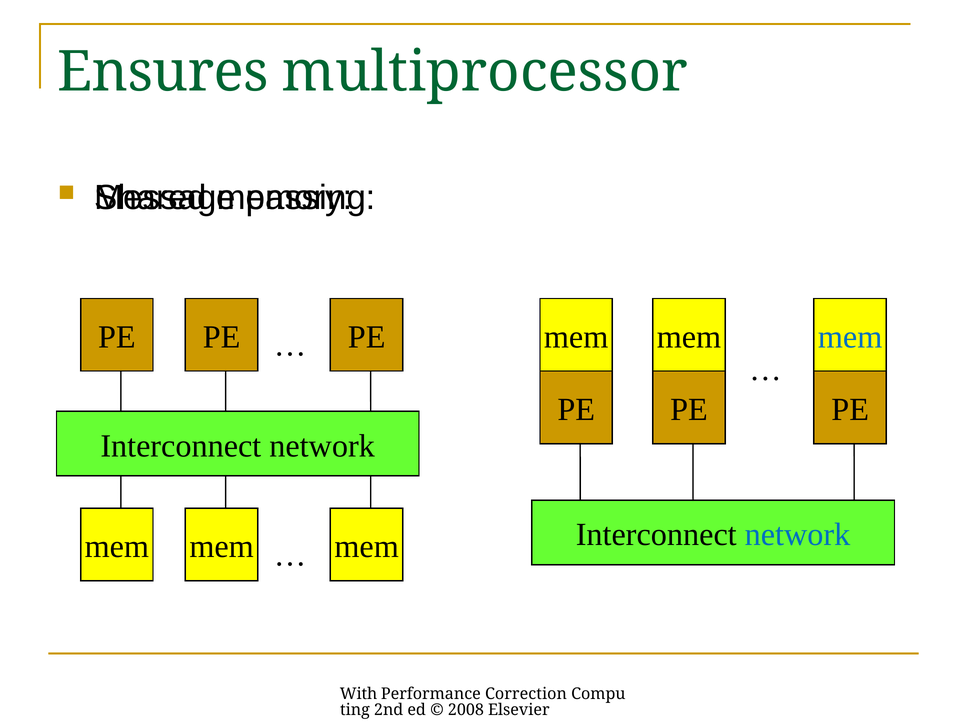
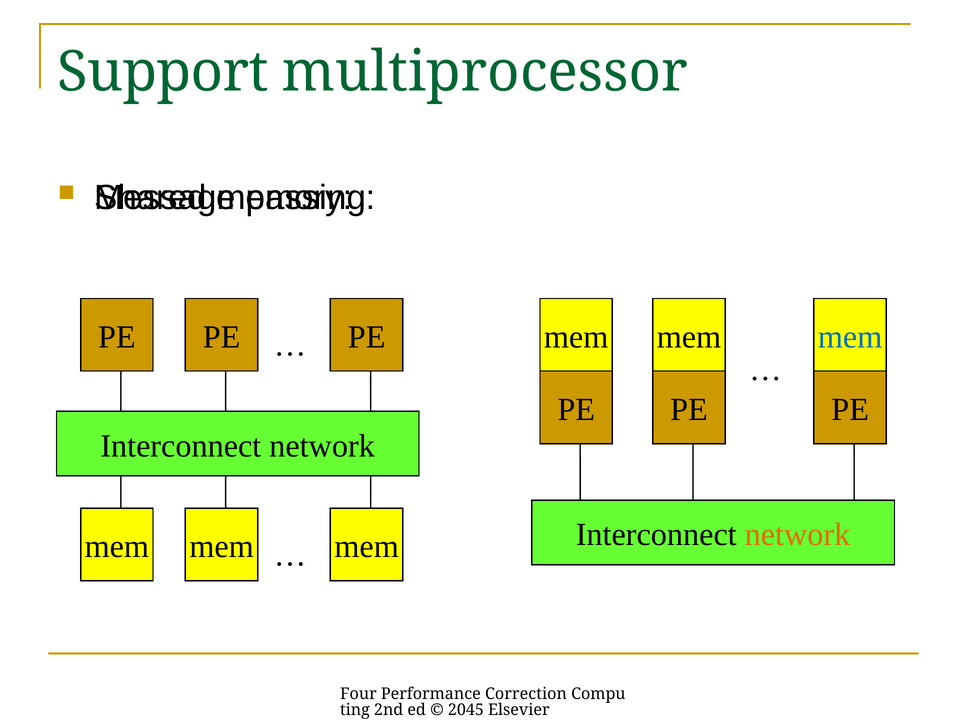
Ensures: Ensures -> Support
network at (797, 534) colour: blue -> orange
With: With -> Four
2008: 2008 -> 2045
